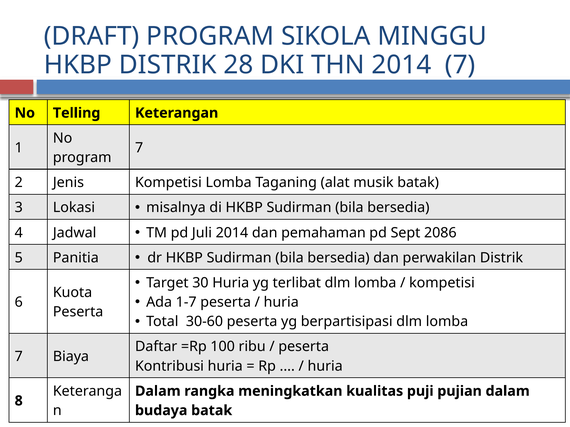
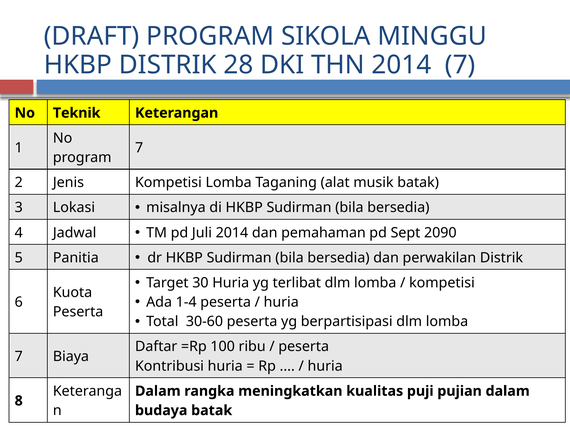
Telling: Telling -> Teknik
2086: 2086 -> 2090
1-7: 1-7 -> 1-4
